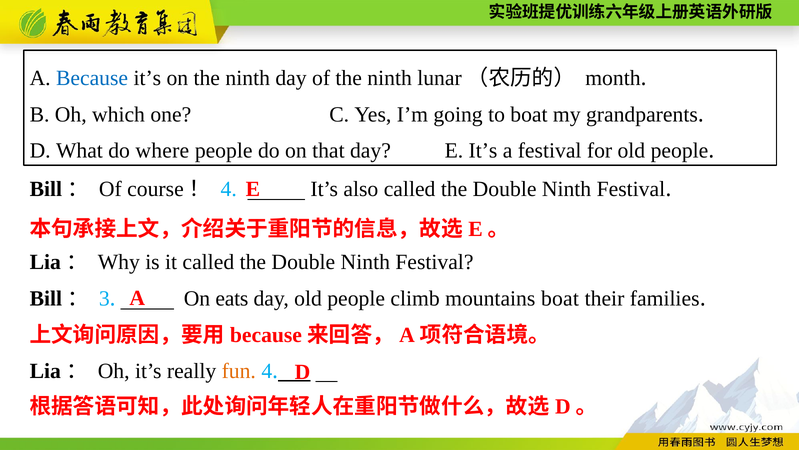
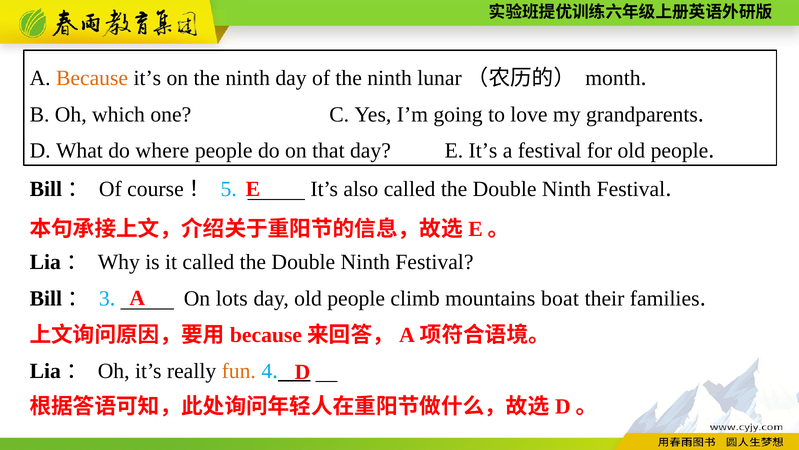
Because colour: blue -> orange
to boat: boat -> love
course！ 4: 4 -> 5
eats: eats -> lots
